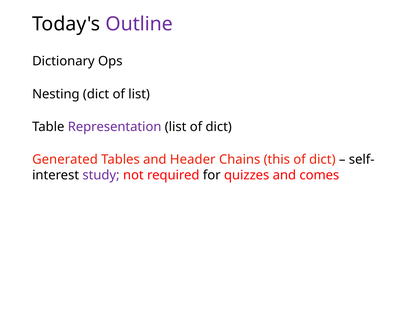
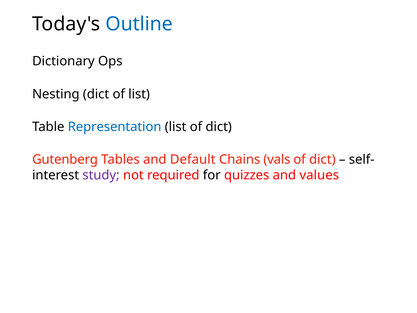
Outline colour: purple -> blue
Representation colour: purple -> blue
Generated: Generated -> Gutenberg
Header: Header -> Default
this: this -> vals
comes: comes -> values
